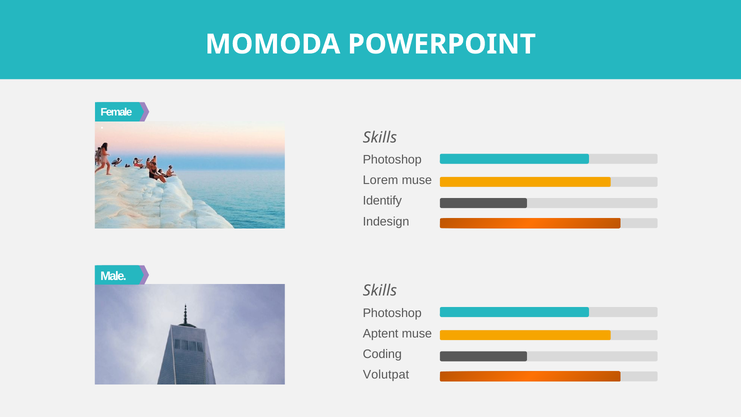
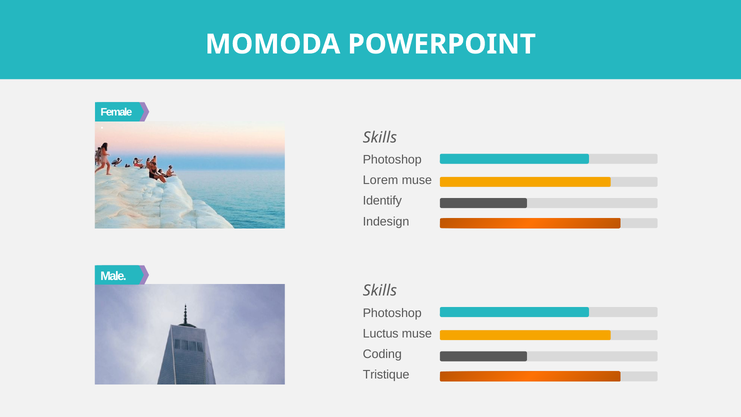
Aptent: Aptent -> Luctus
Volutpat: Volutpat -> Tristique
